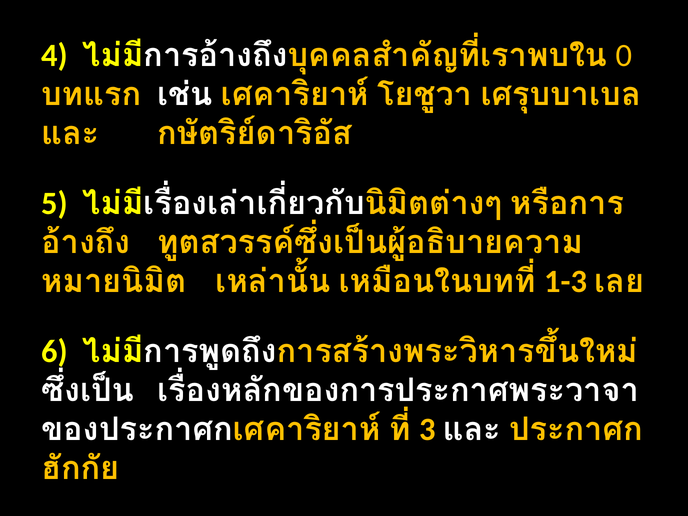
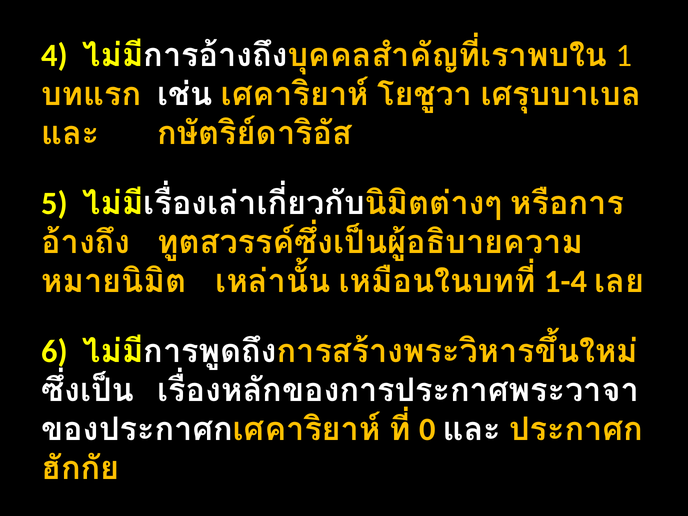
0: 0 -> 1
1-3: 1-3 -> 1-4
3: 3 -> 0
